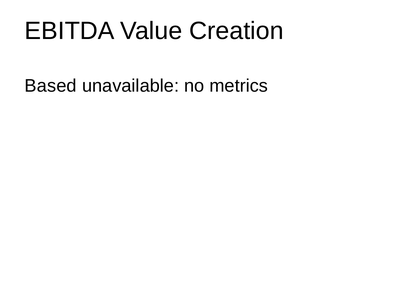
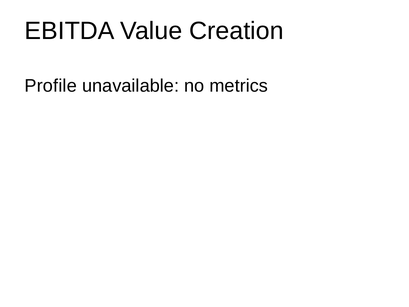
Based: Based -> Profile
